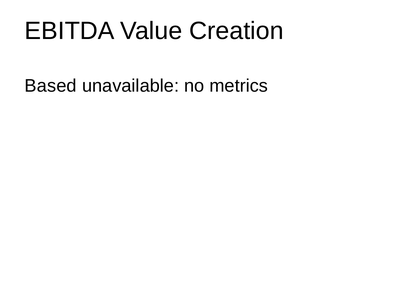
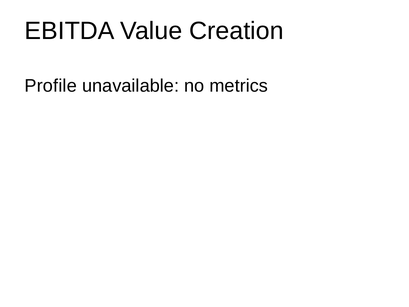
Based: Based -> Profile
